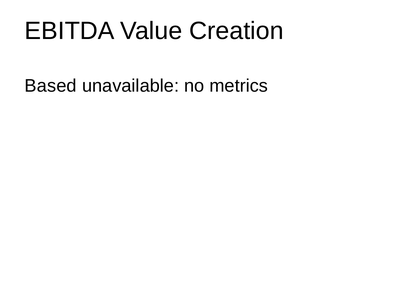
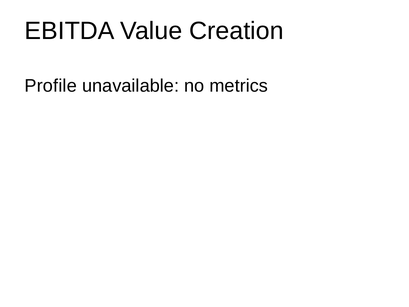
Based: Based -> Profile
